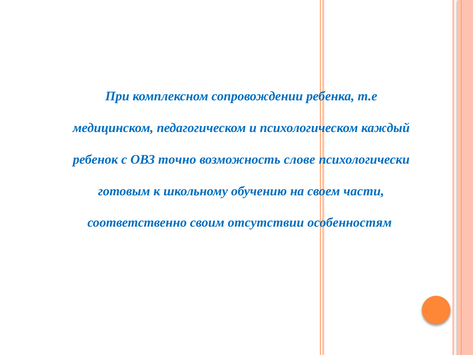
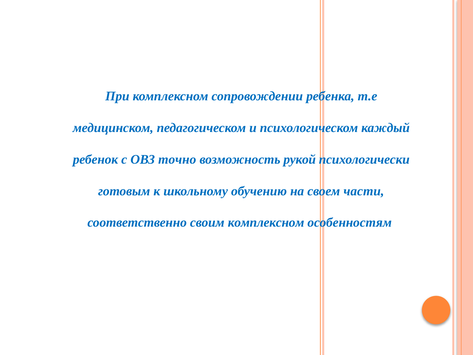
слове: слове -> рукой
своим отсутствии: отсутствии -> комплексном
